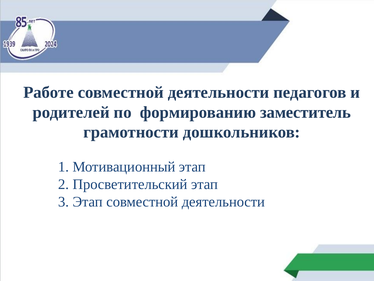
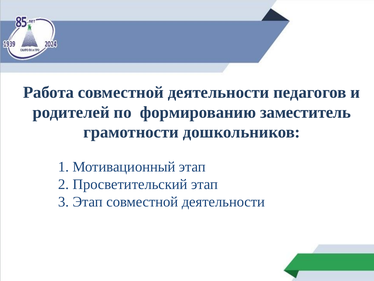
Работе: Работе -> Работа
